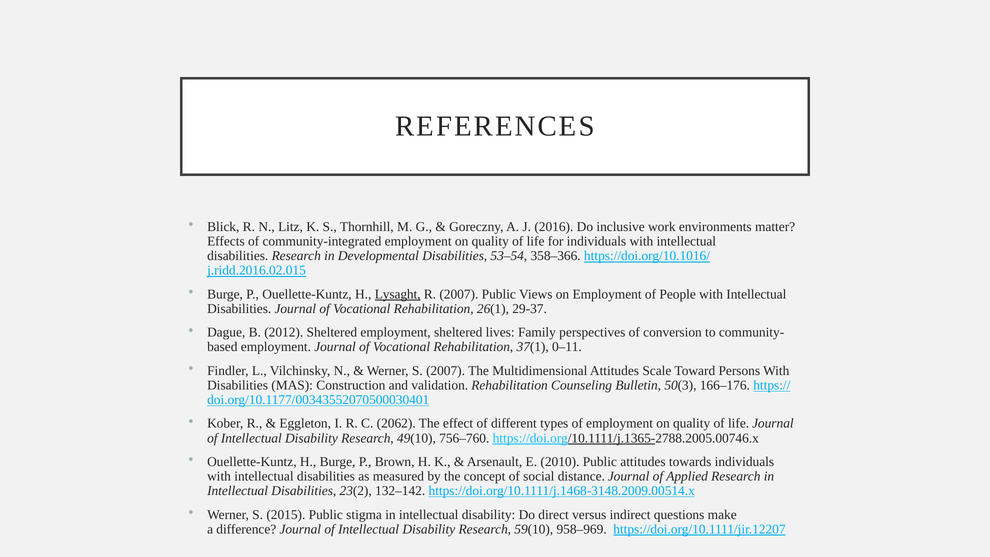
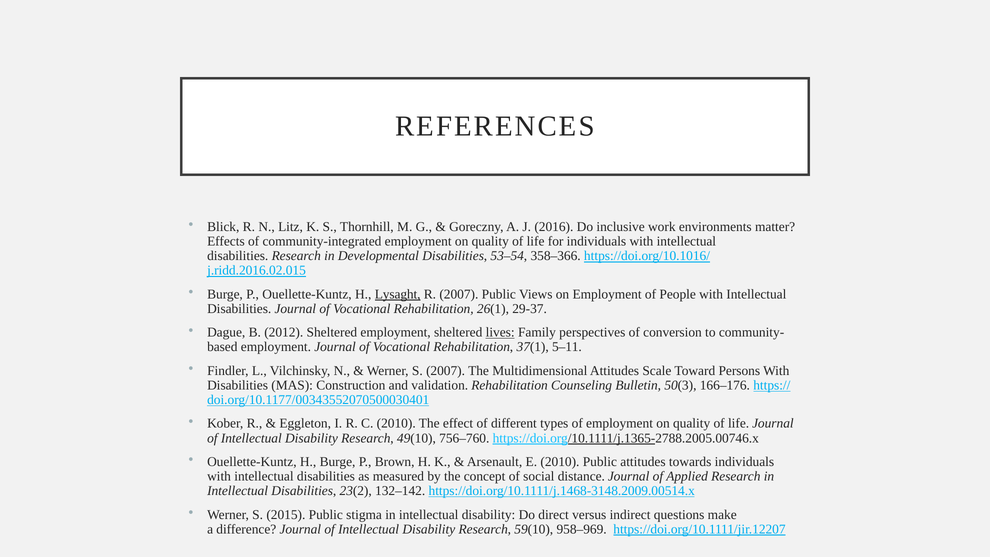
lives underline: none -> present
0–11: 0–11 -> 5–11
C 2062: 2062 -> 2010
